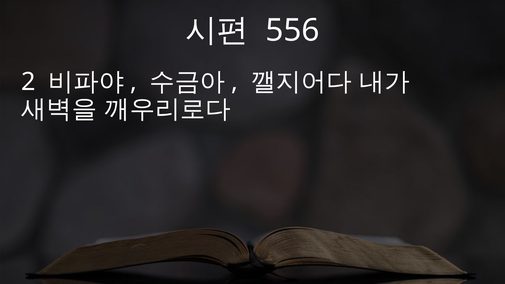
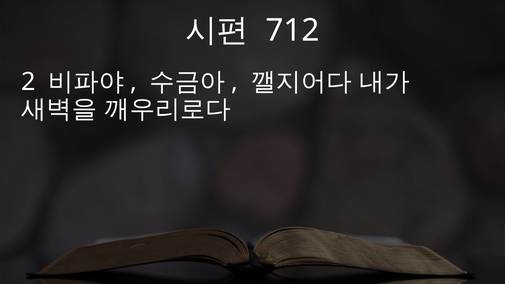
556: 556 -> 712
